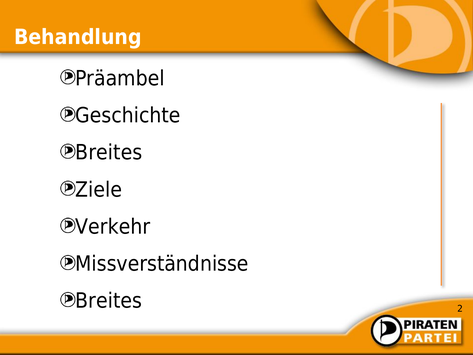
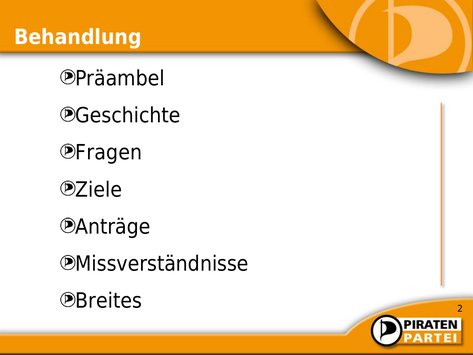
Breites at (109, 153): Breites -> Fragen
Verkehr: Verkehr -> Anträge
